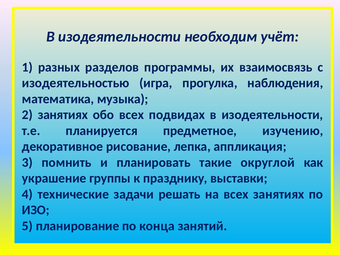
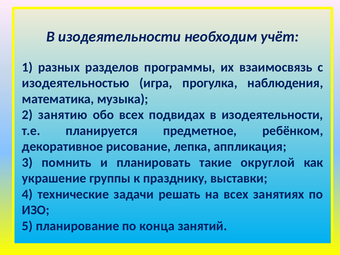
2 занятиях: занятиях -> занятию
изучению: изучению -> ребёнком
